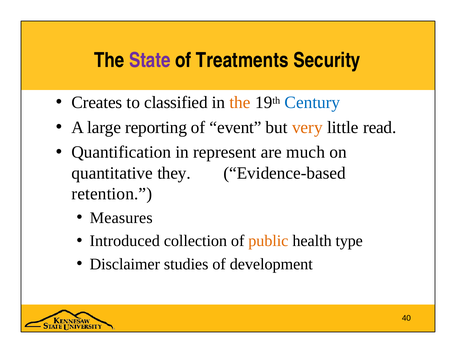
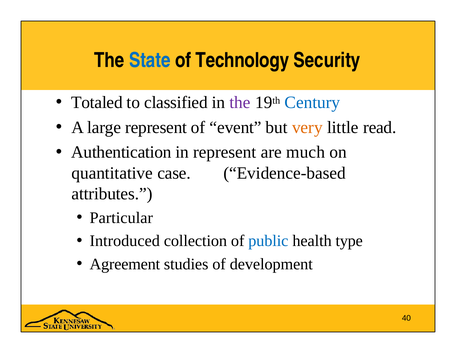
State colour: purple -> blue
Treatments: Treatments -> Technology
Creates: Creates -> Totaled
the at (240, 102) colour: orange -> purple
large reporting: reporting -> represent
Quantification: Quantification -> Authentication
they: they -> case
retention: retention -> attributes
Measures: Measures -> Particular
public colour: orange -> blue
Disclaimer: Disclaimer -> Agreement
